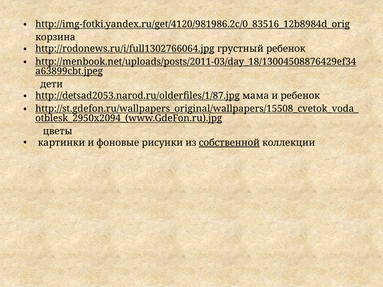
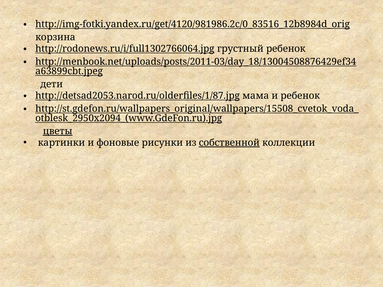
цветы underline: none -> present
